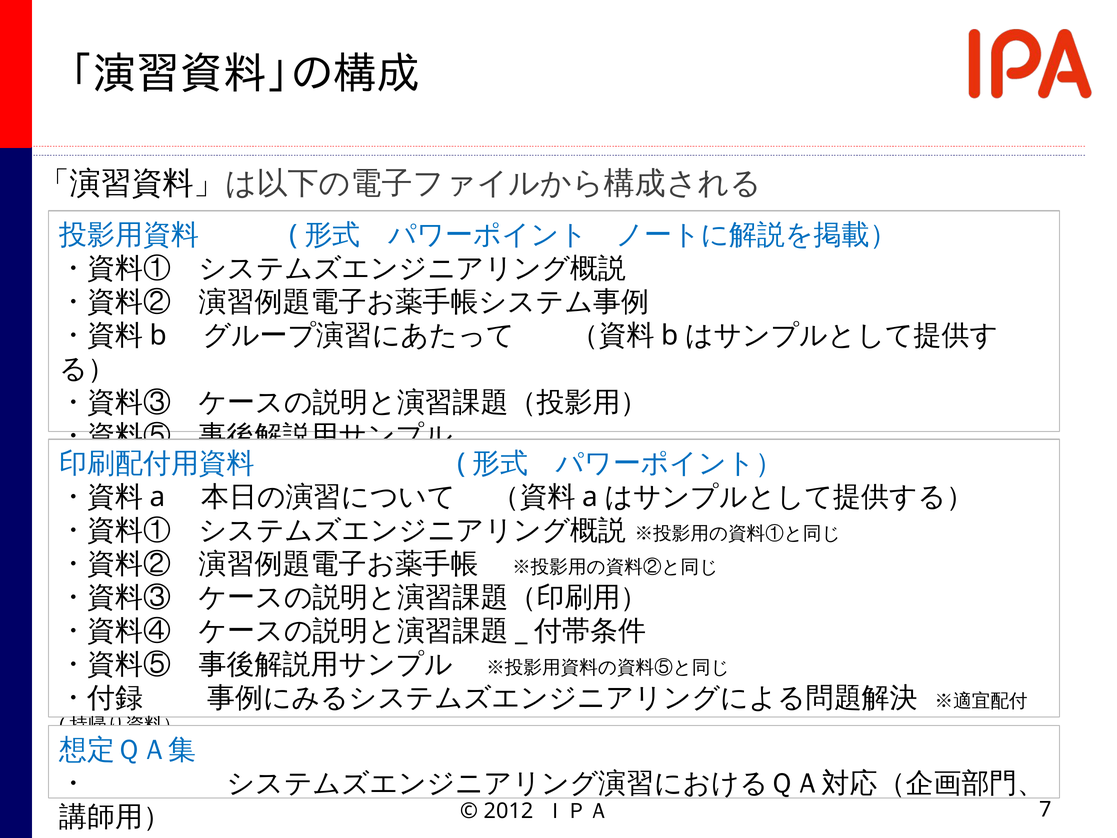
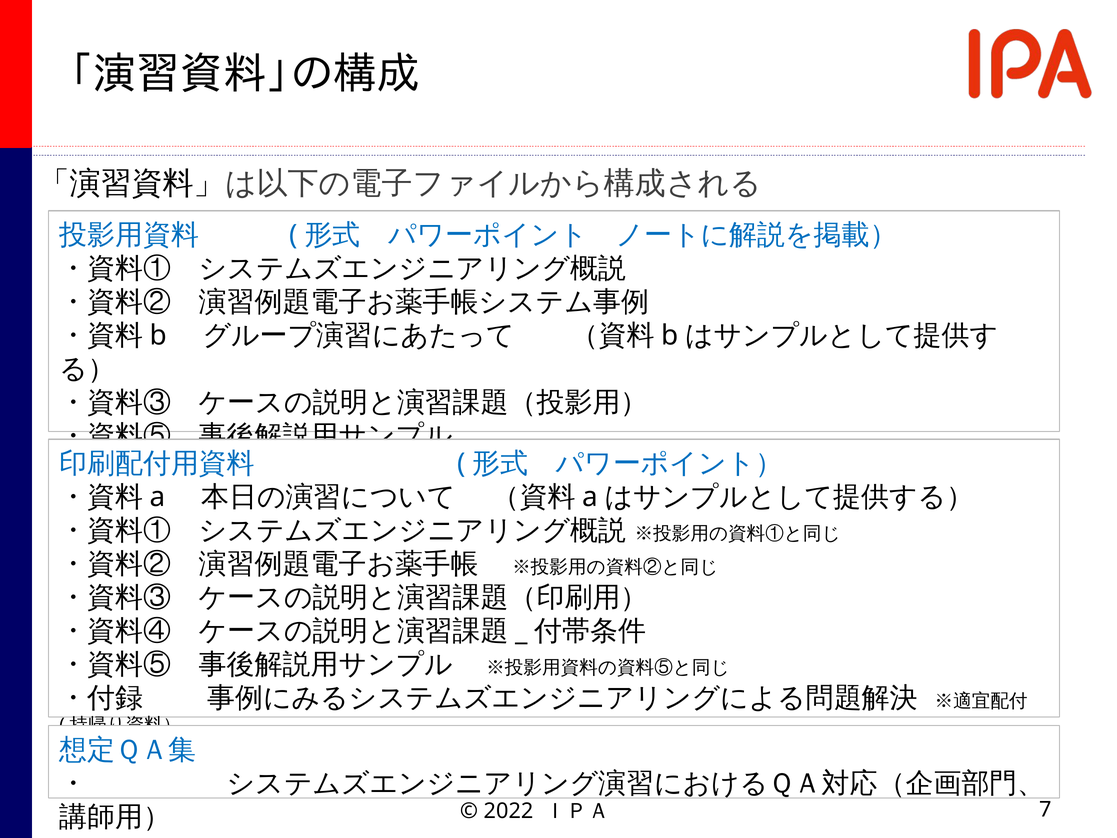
2012: 2012 -> 2022
